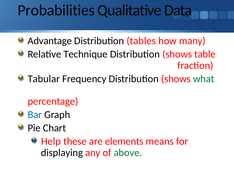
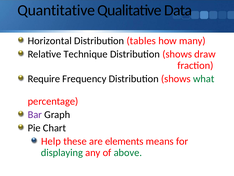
Probabilities: Probabilities -> Quantitative
Advantage: Advantage -> Horizontal
table: table -> draw
Tabular: Tabular -> Require
Bar colour: blue -> purple
displaying colour: black -> green
